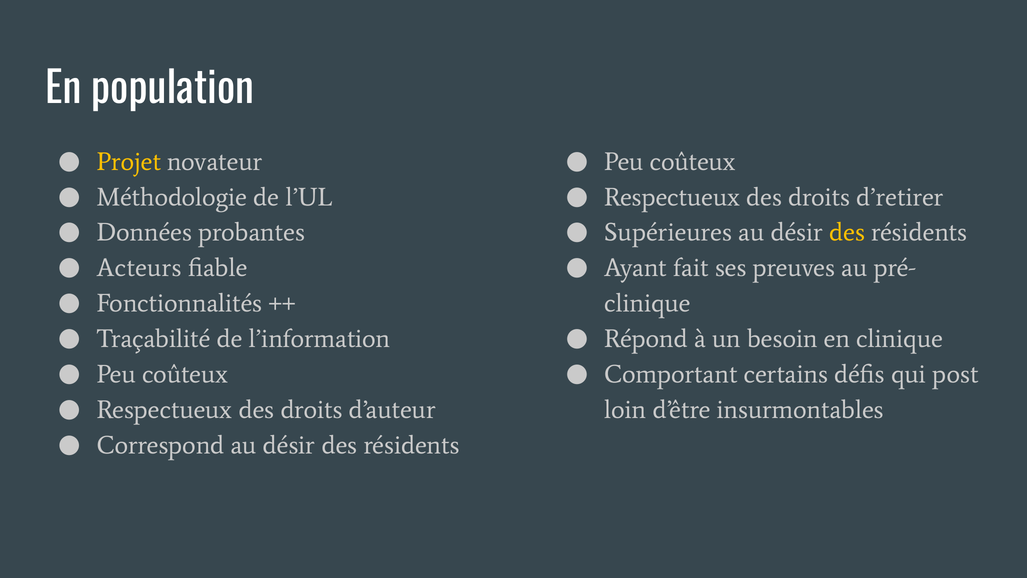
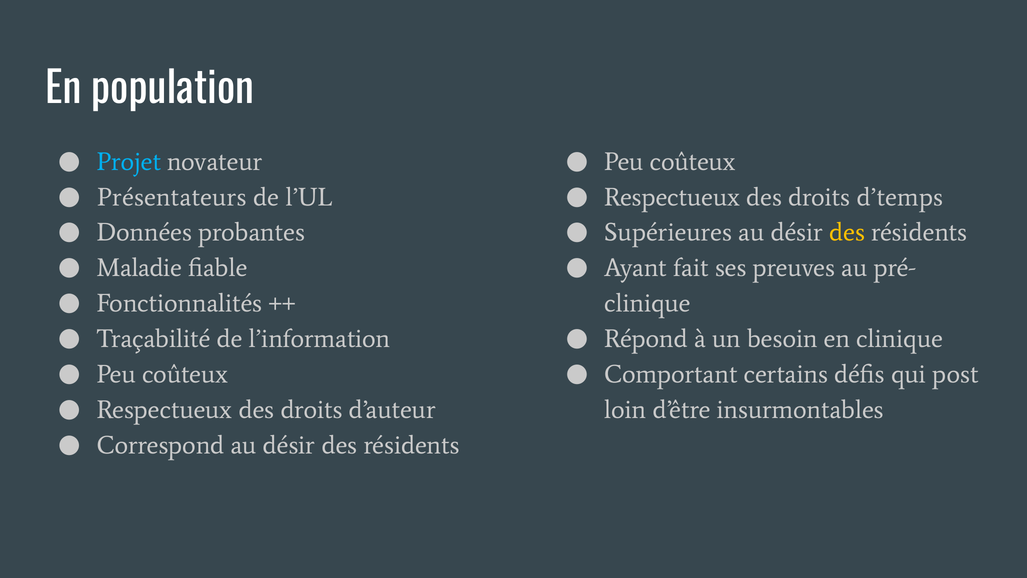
Projet colour: yellow -> light blue
Méthodologie: Méthodologie -> Présentateurs
d’retirer: d’retirer -> d’temps
Acteurs: Acteurs -> Maladie
